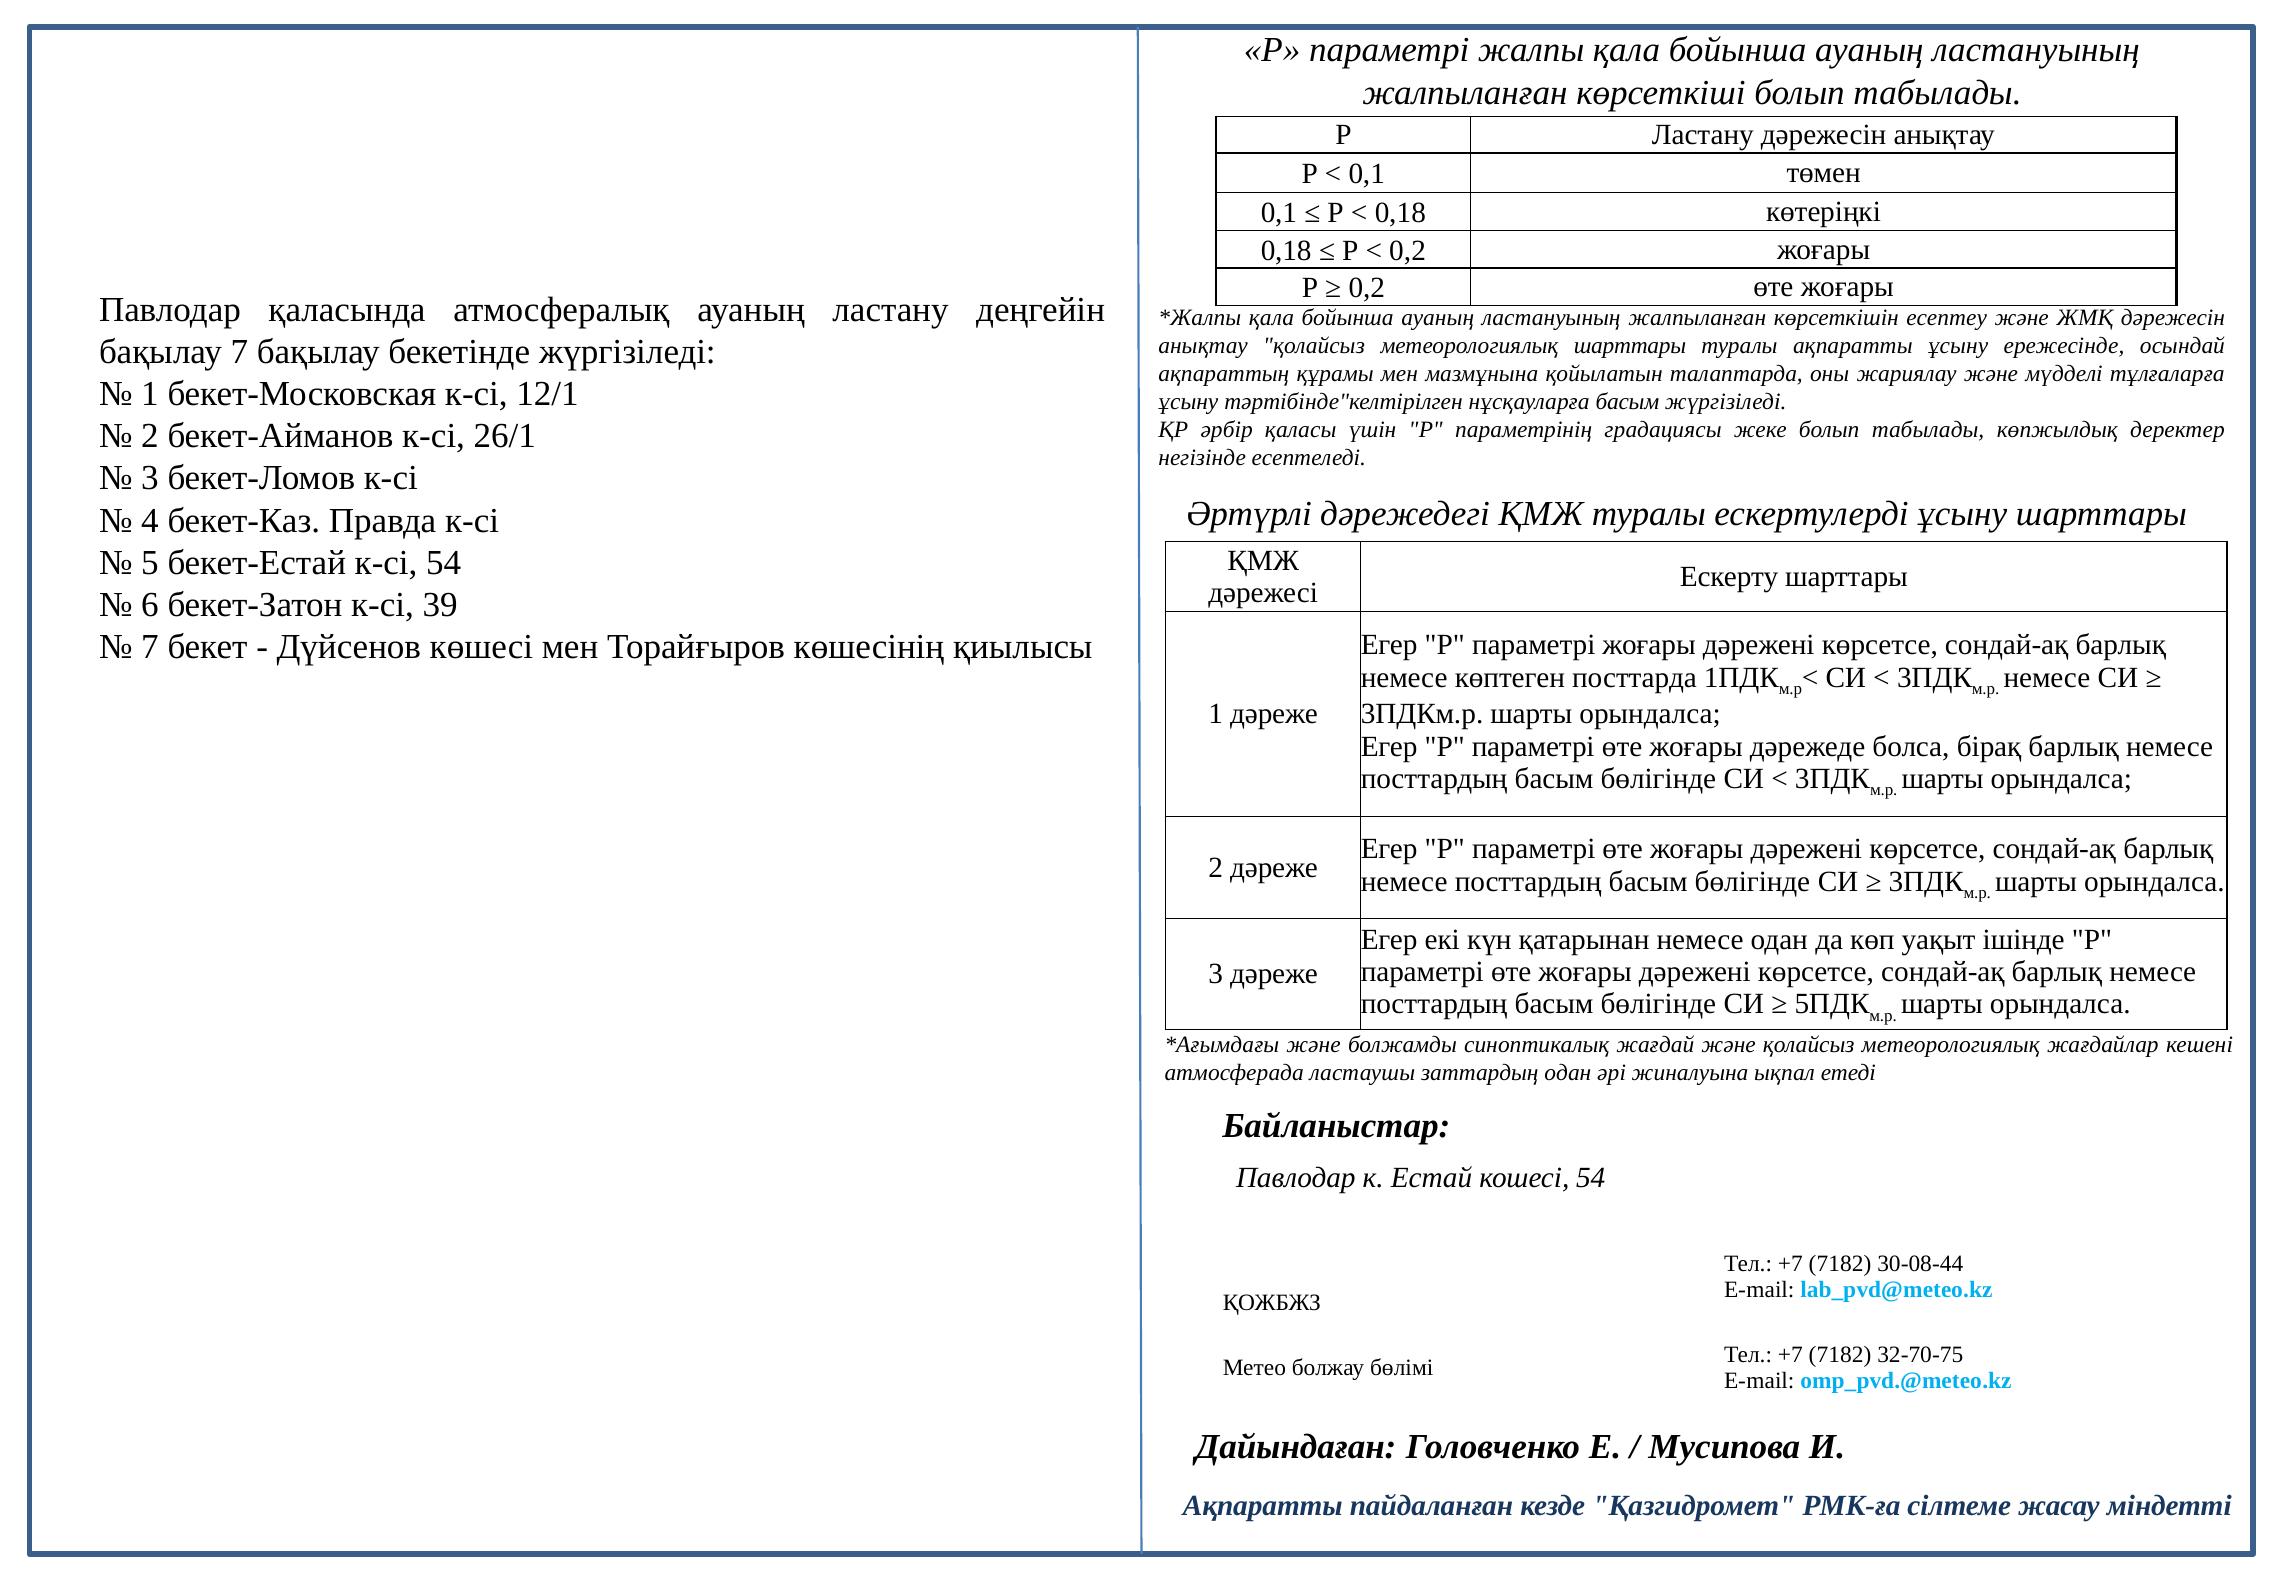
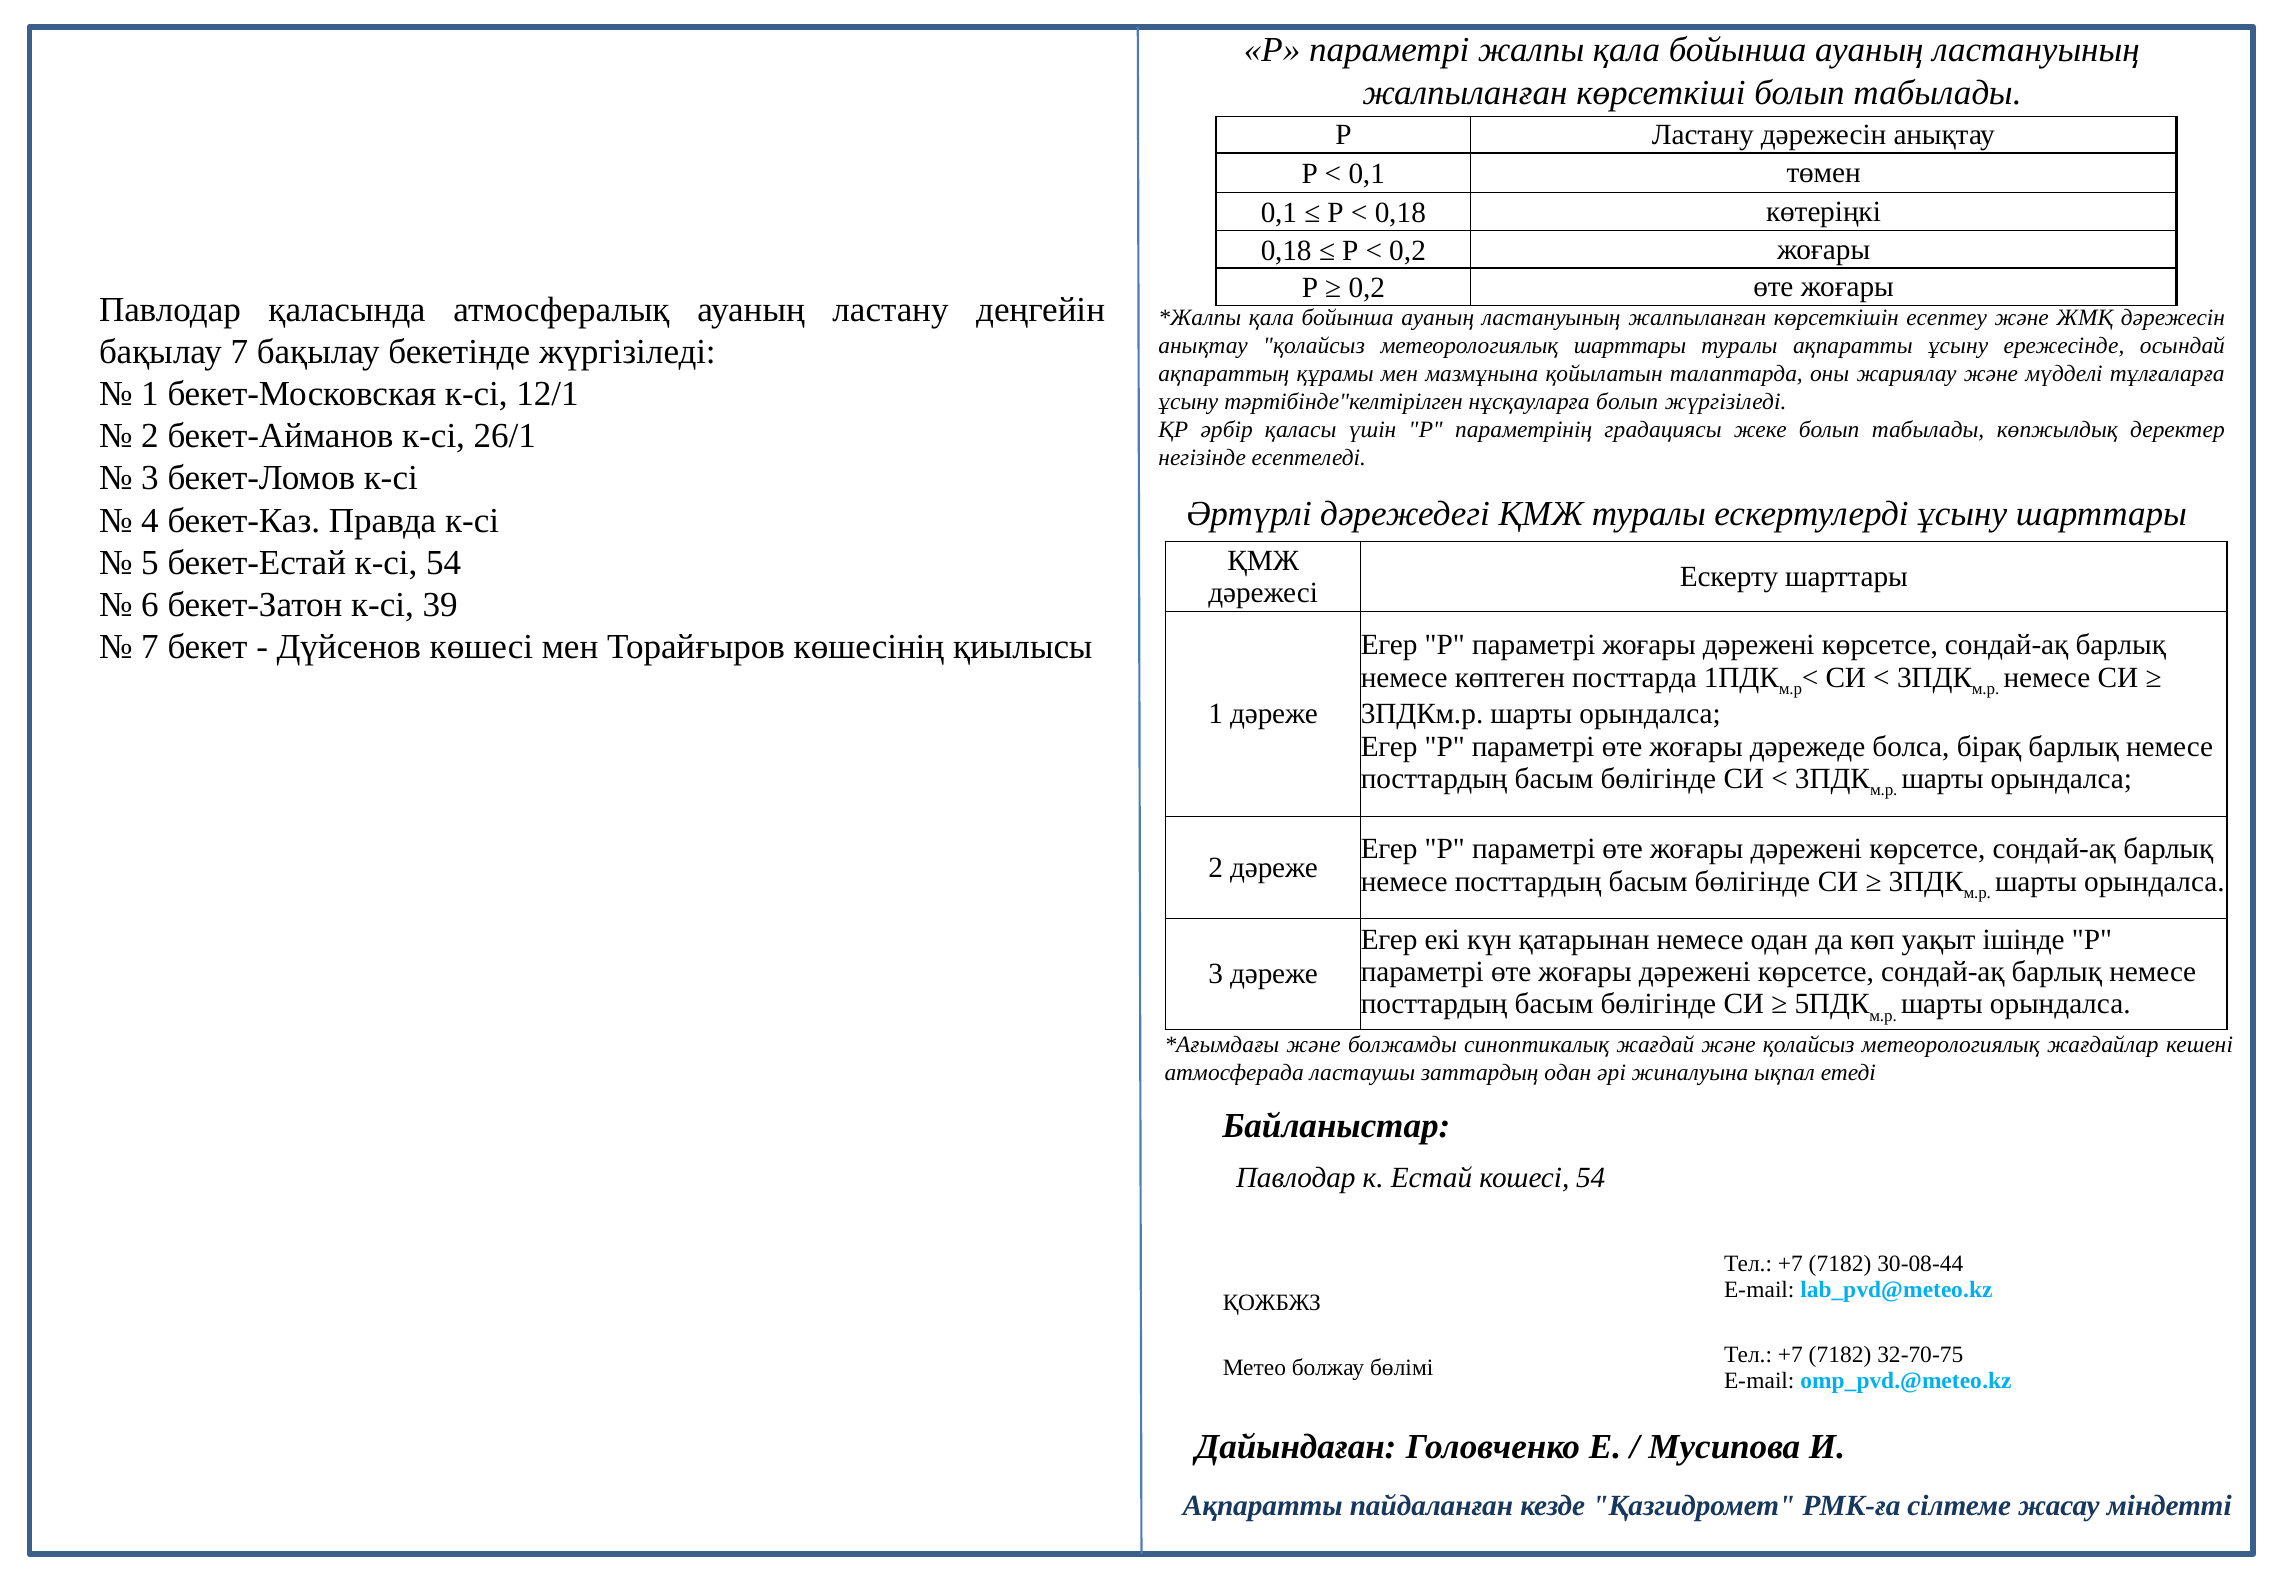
нұсқауларға басым: басым -> болып
